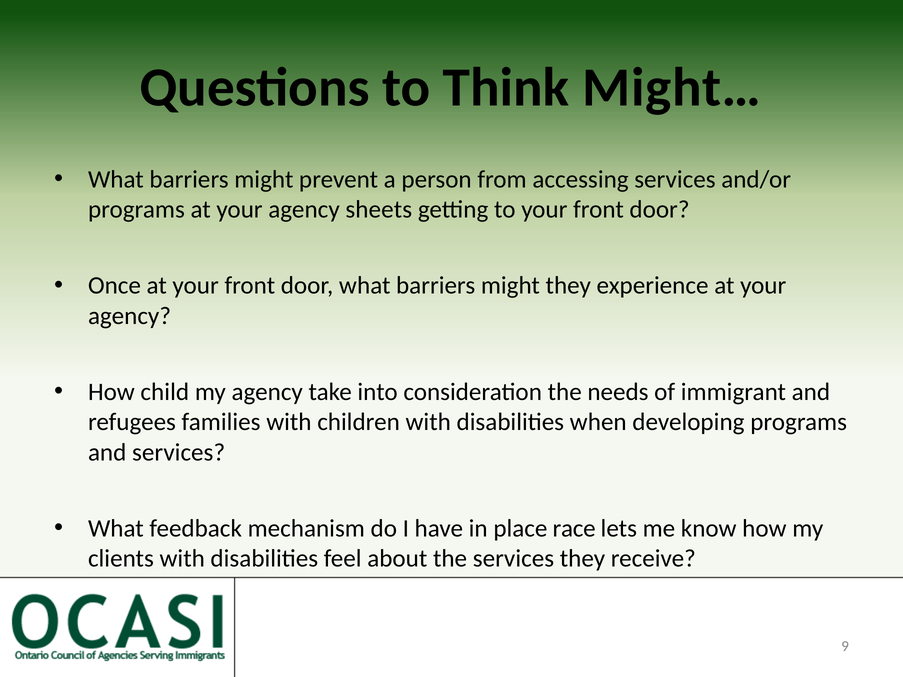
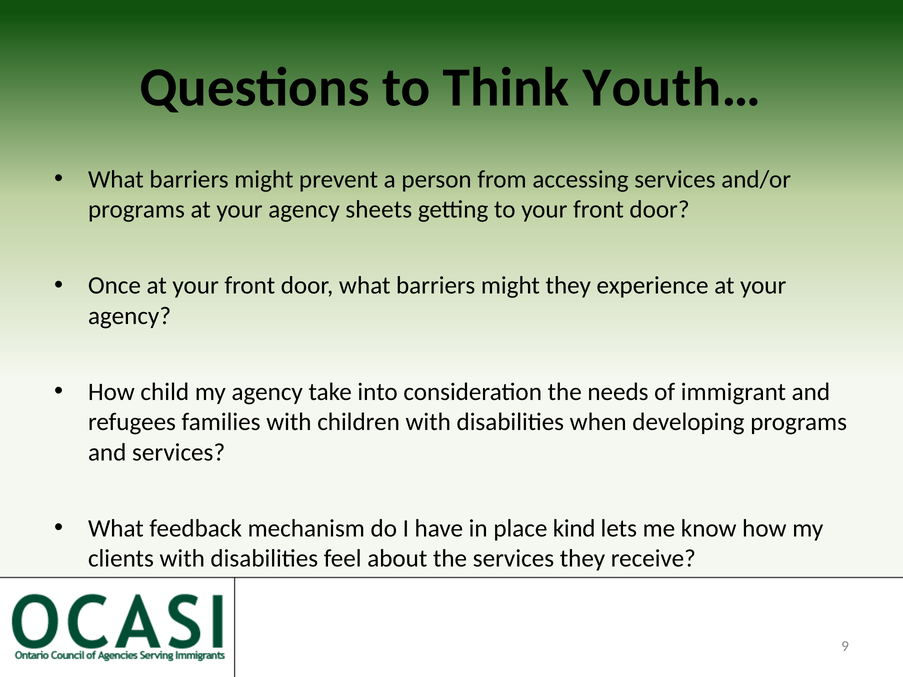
Might…: Might… -> Youth…
race: race -> kind
